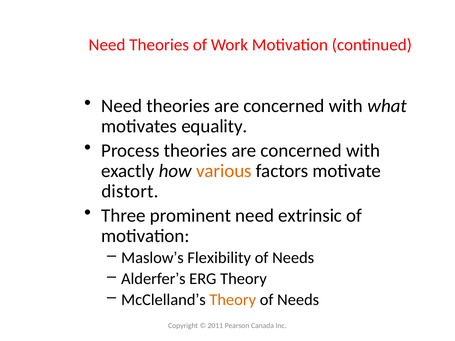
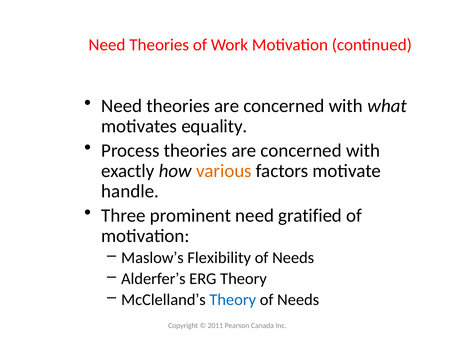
distort: distort -> handle
extrinsic: extrinsic -> gratified
Theory at (233, 300) colour: orange -> blue
